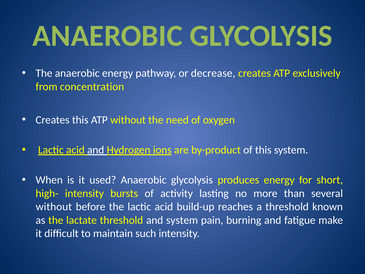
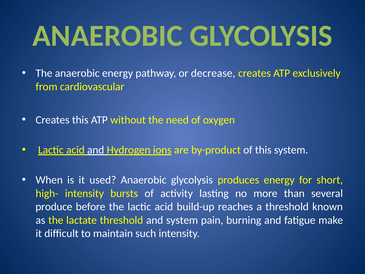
concentration: concentration -> cardiovascular
without at (54, 207): without -> produce
